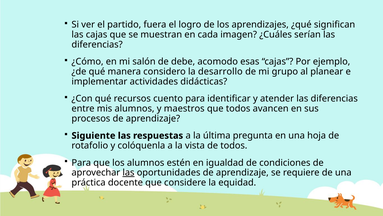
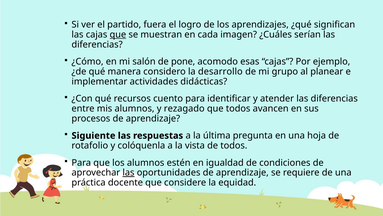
que at (118, 35) underline: none -> present
debe: debe -> pone
maestros: maestros -> rezagado
